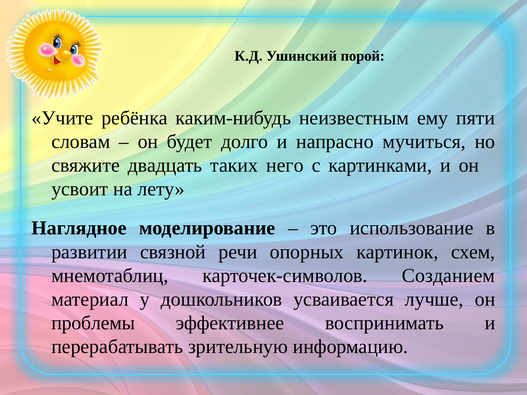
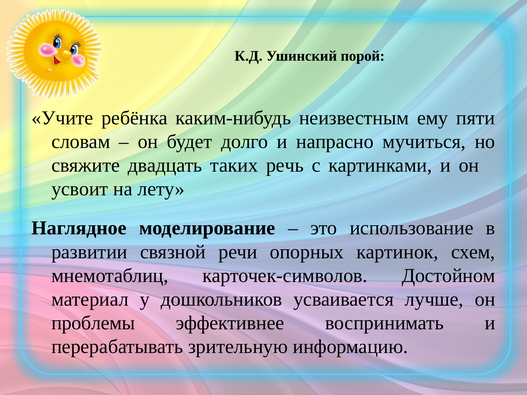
него: него -> речь
Созданием: Созданием -> Достойном
